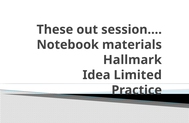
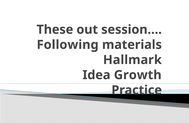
Notebook: Notebook -> Following
Limited: Limited -> Growth
